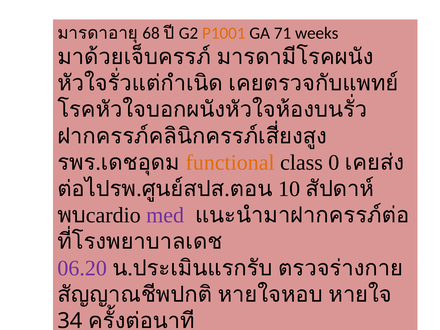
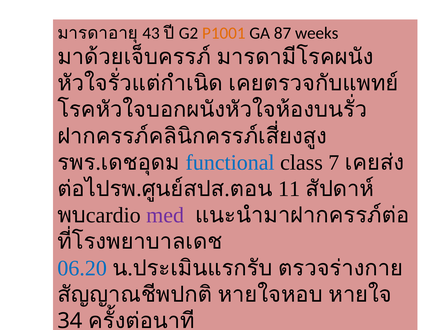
68: 68 -> 43
71: 71 -> 87
functional colour: orange -> blue
0: 0 -> 7
10: 10 -> 11
06.20 colour: purple -> blue
